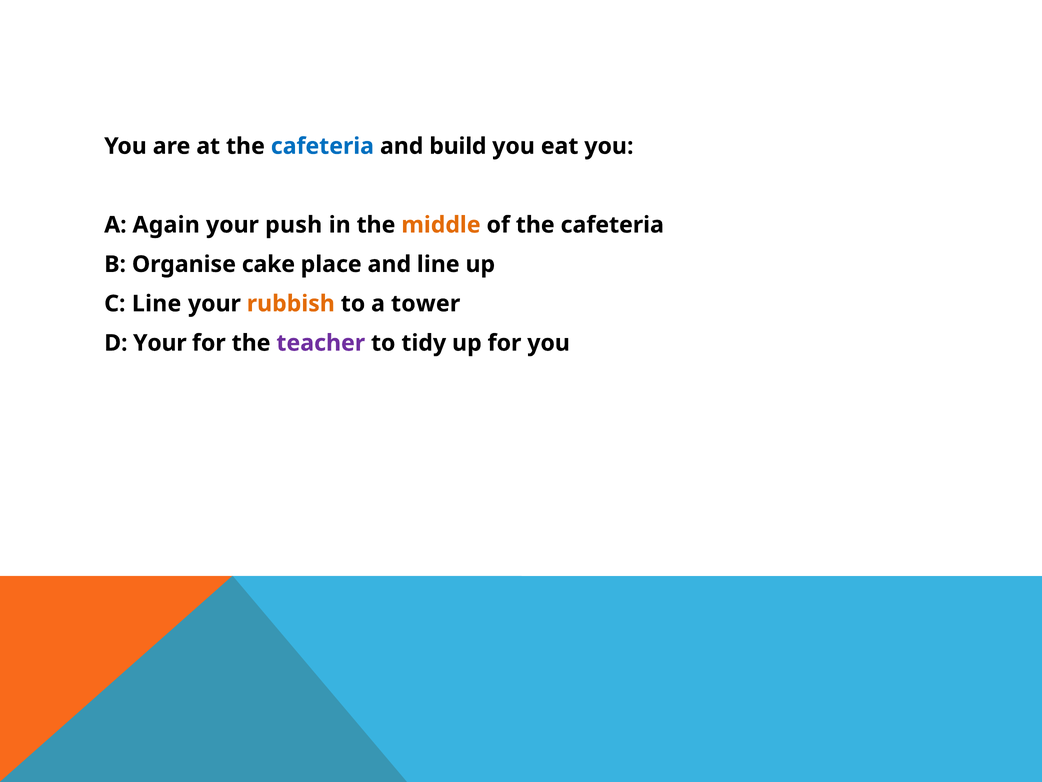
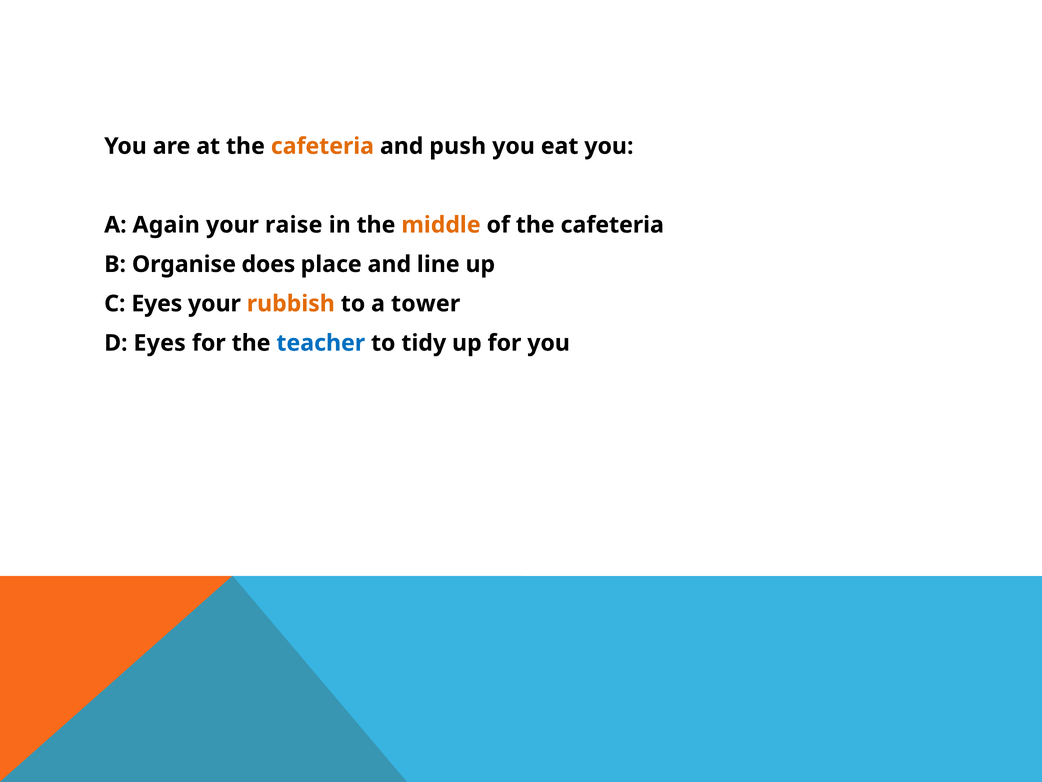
cafeteria at (322, 146) colour: blue -> orange
build: build -> push
push: push -> raise
cake: cake -> does
C Line: Line -> Eyes
D Your: Your -> Eyes
teacher colour: purple -> blue
